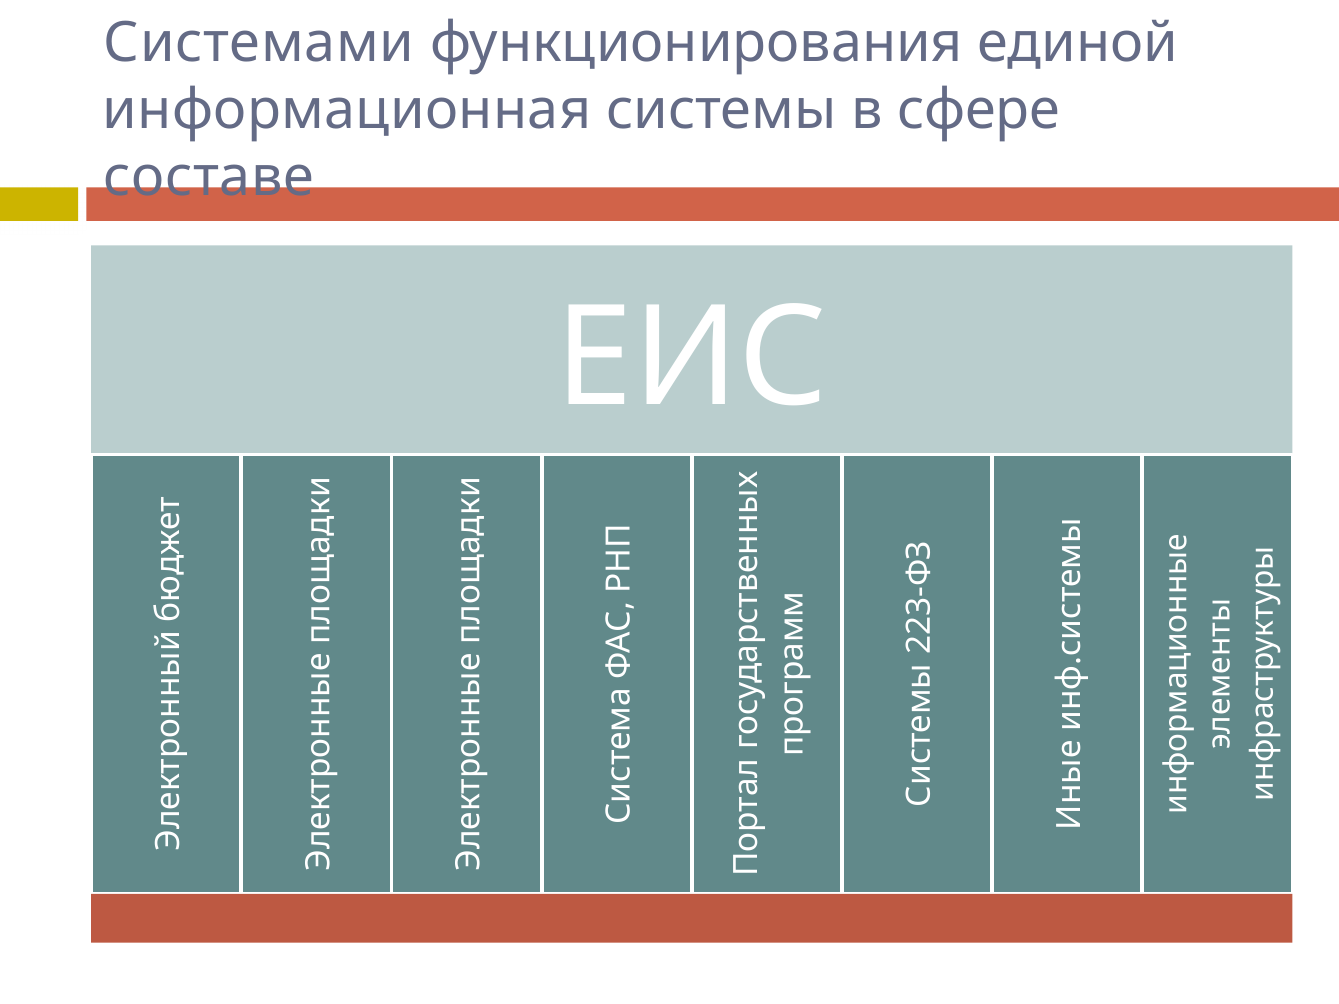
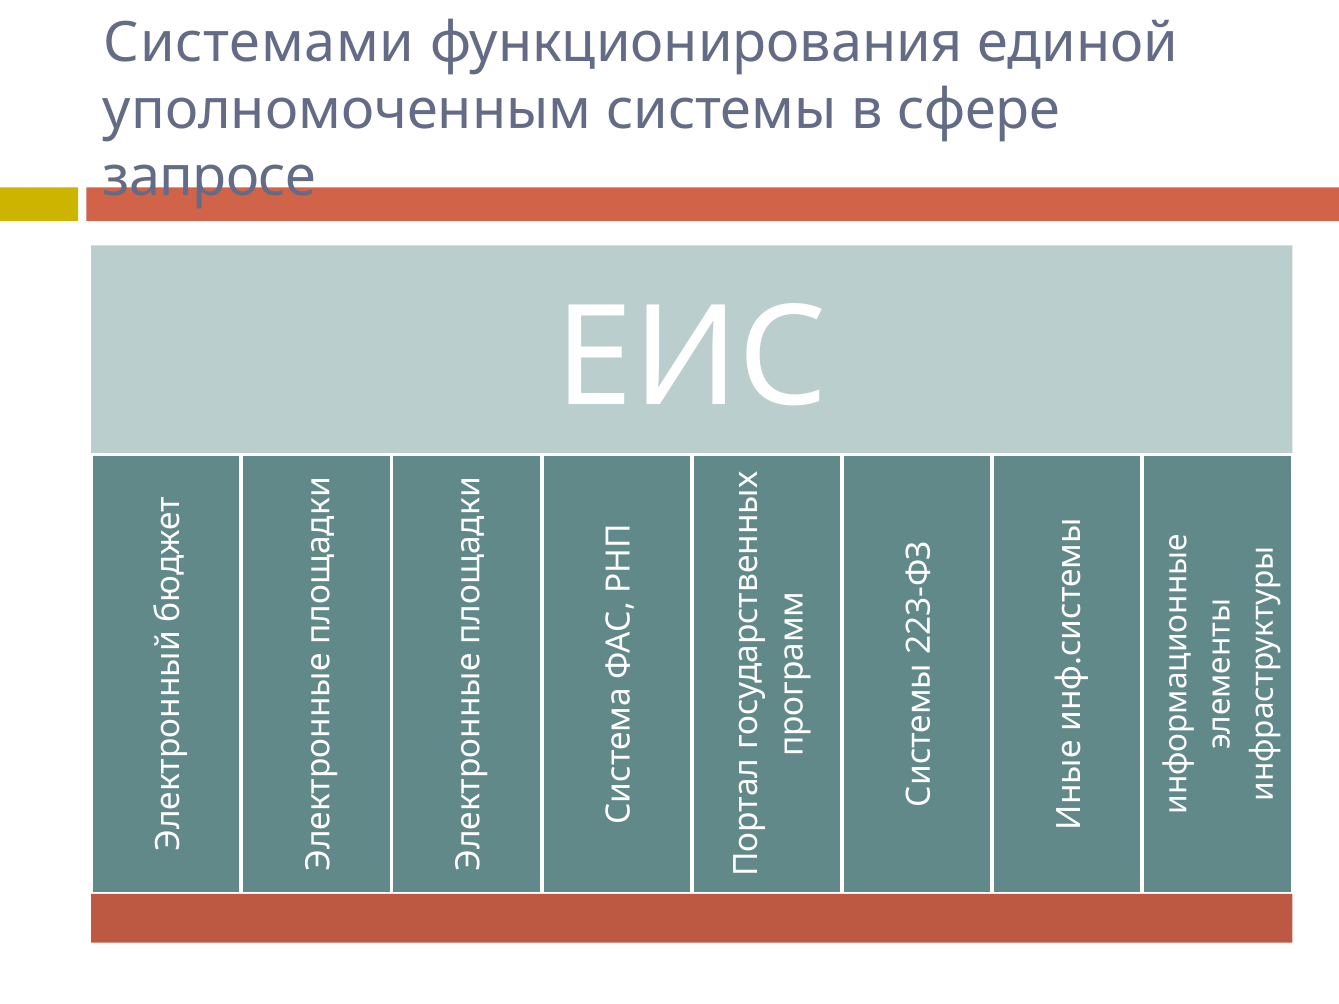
информационная: информационная -> уполномоченным
составе: составе -> запросе
